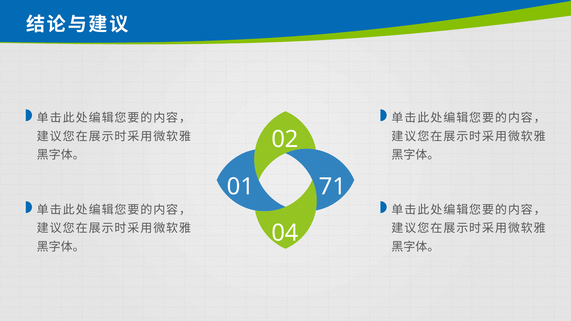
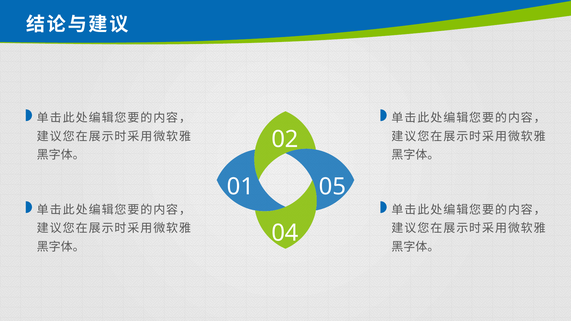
71: 71 -> 05
